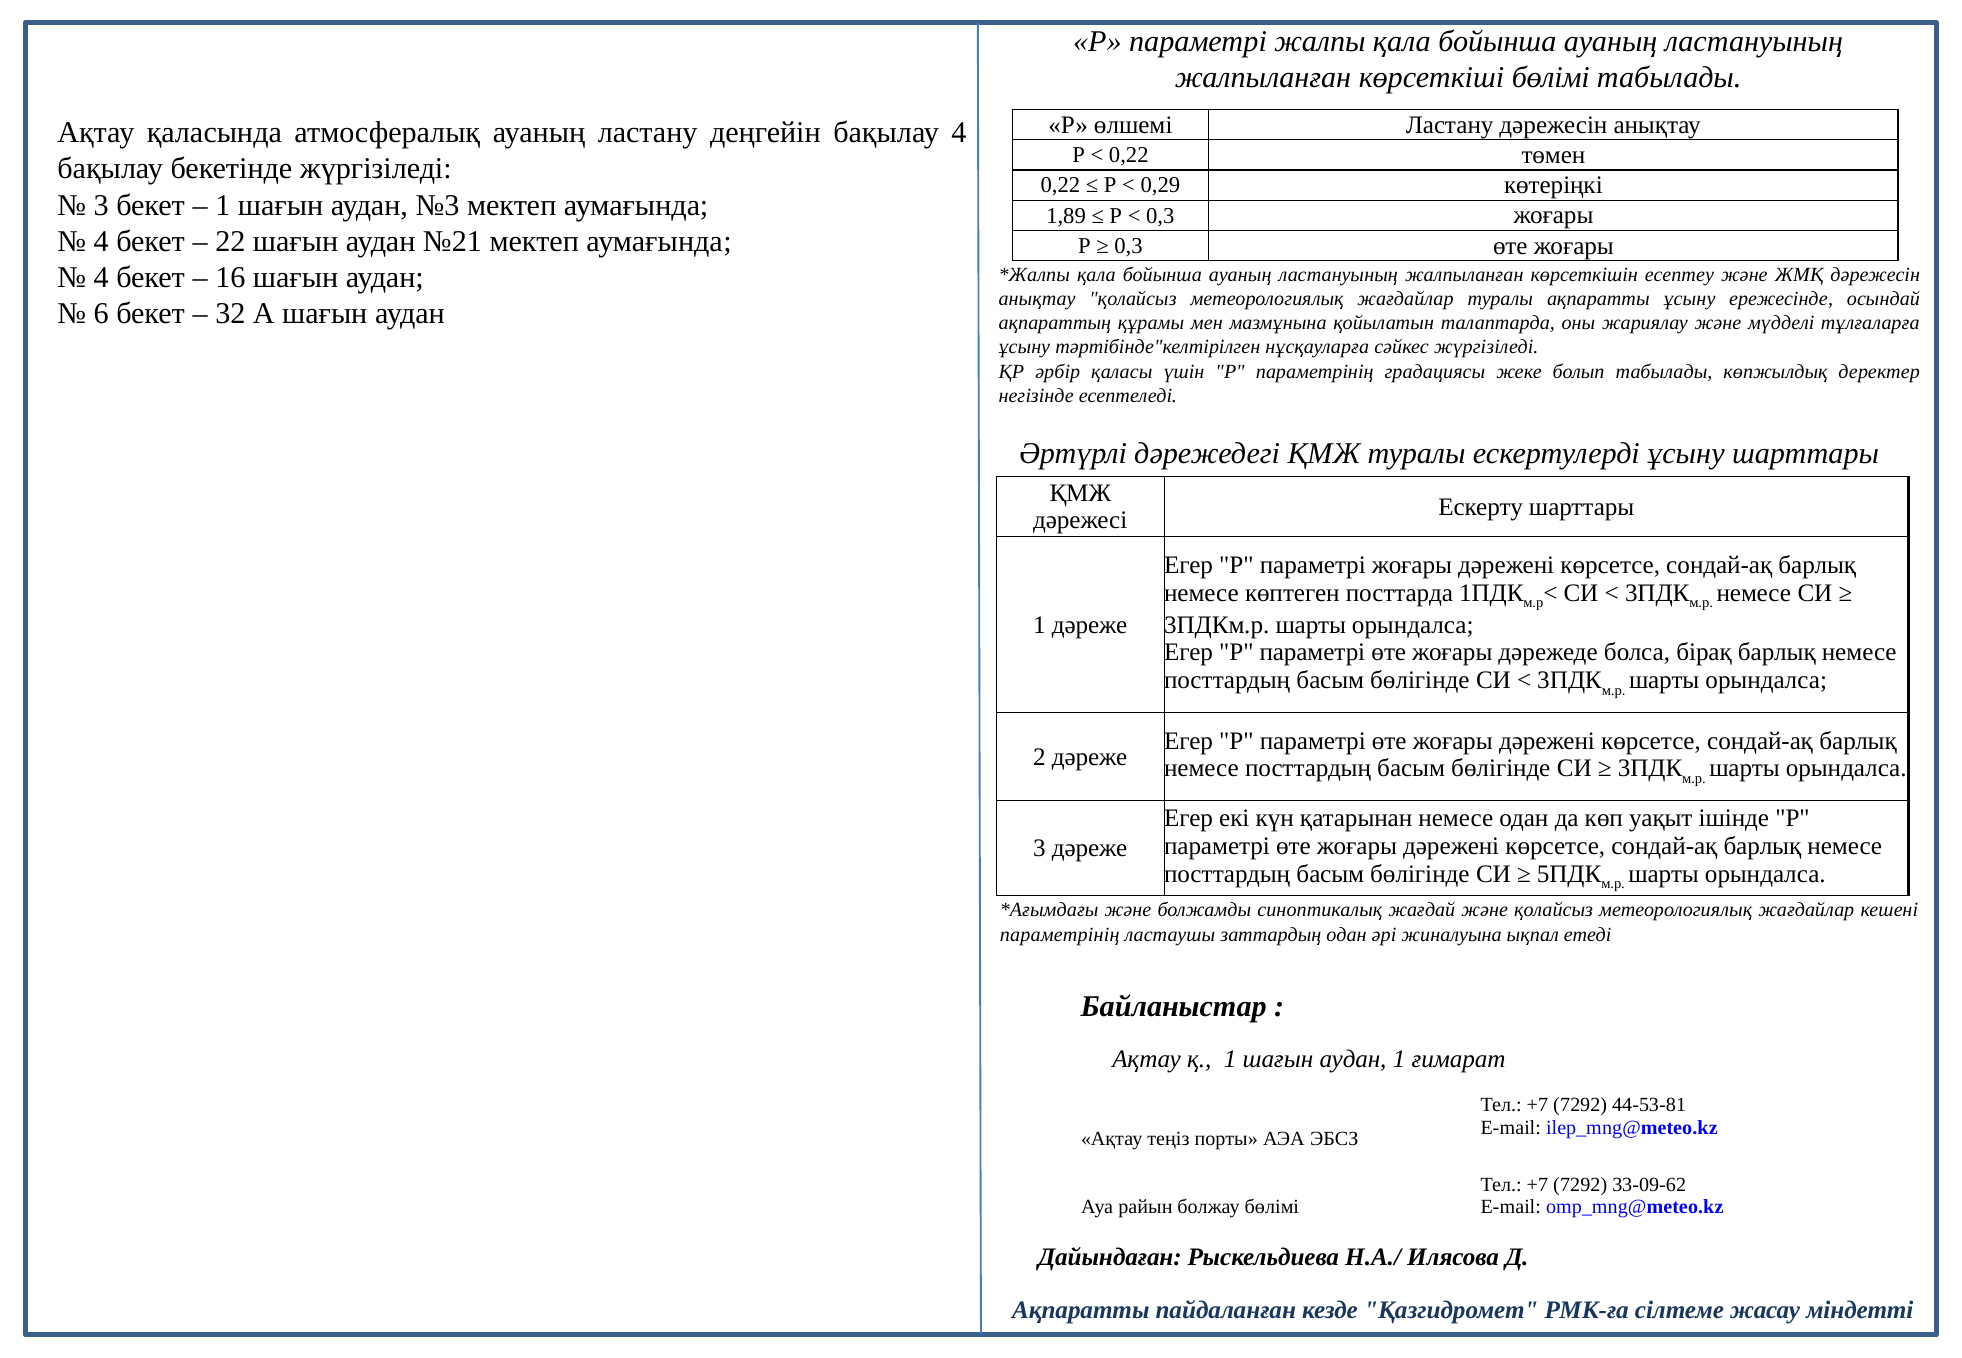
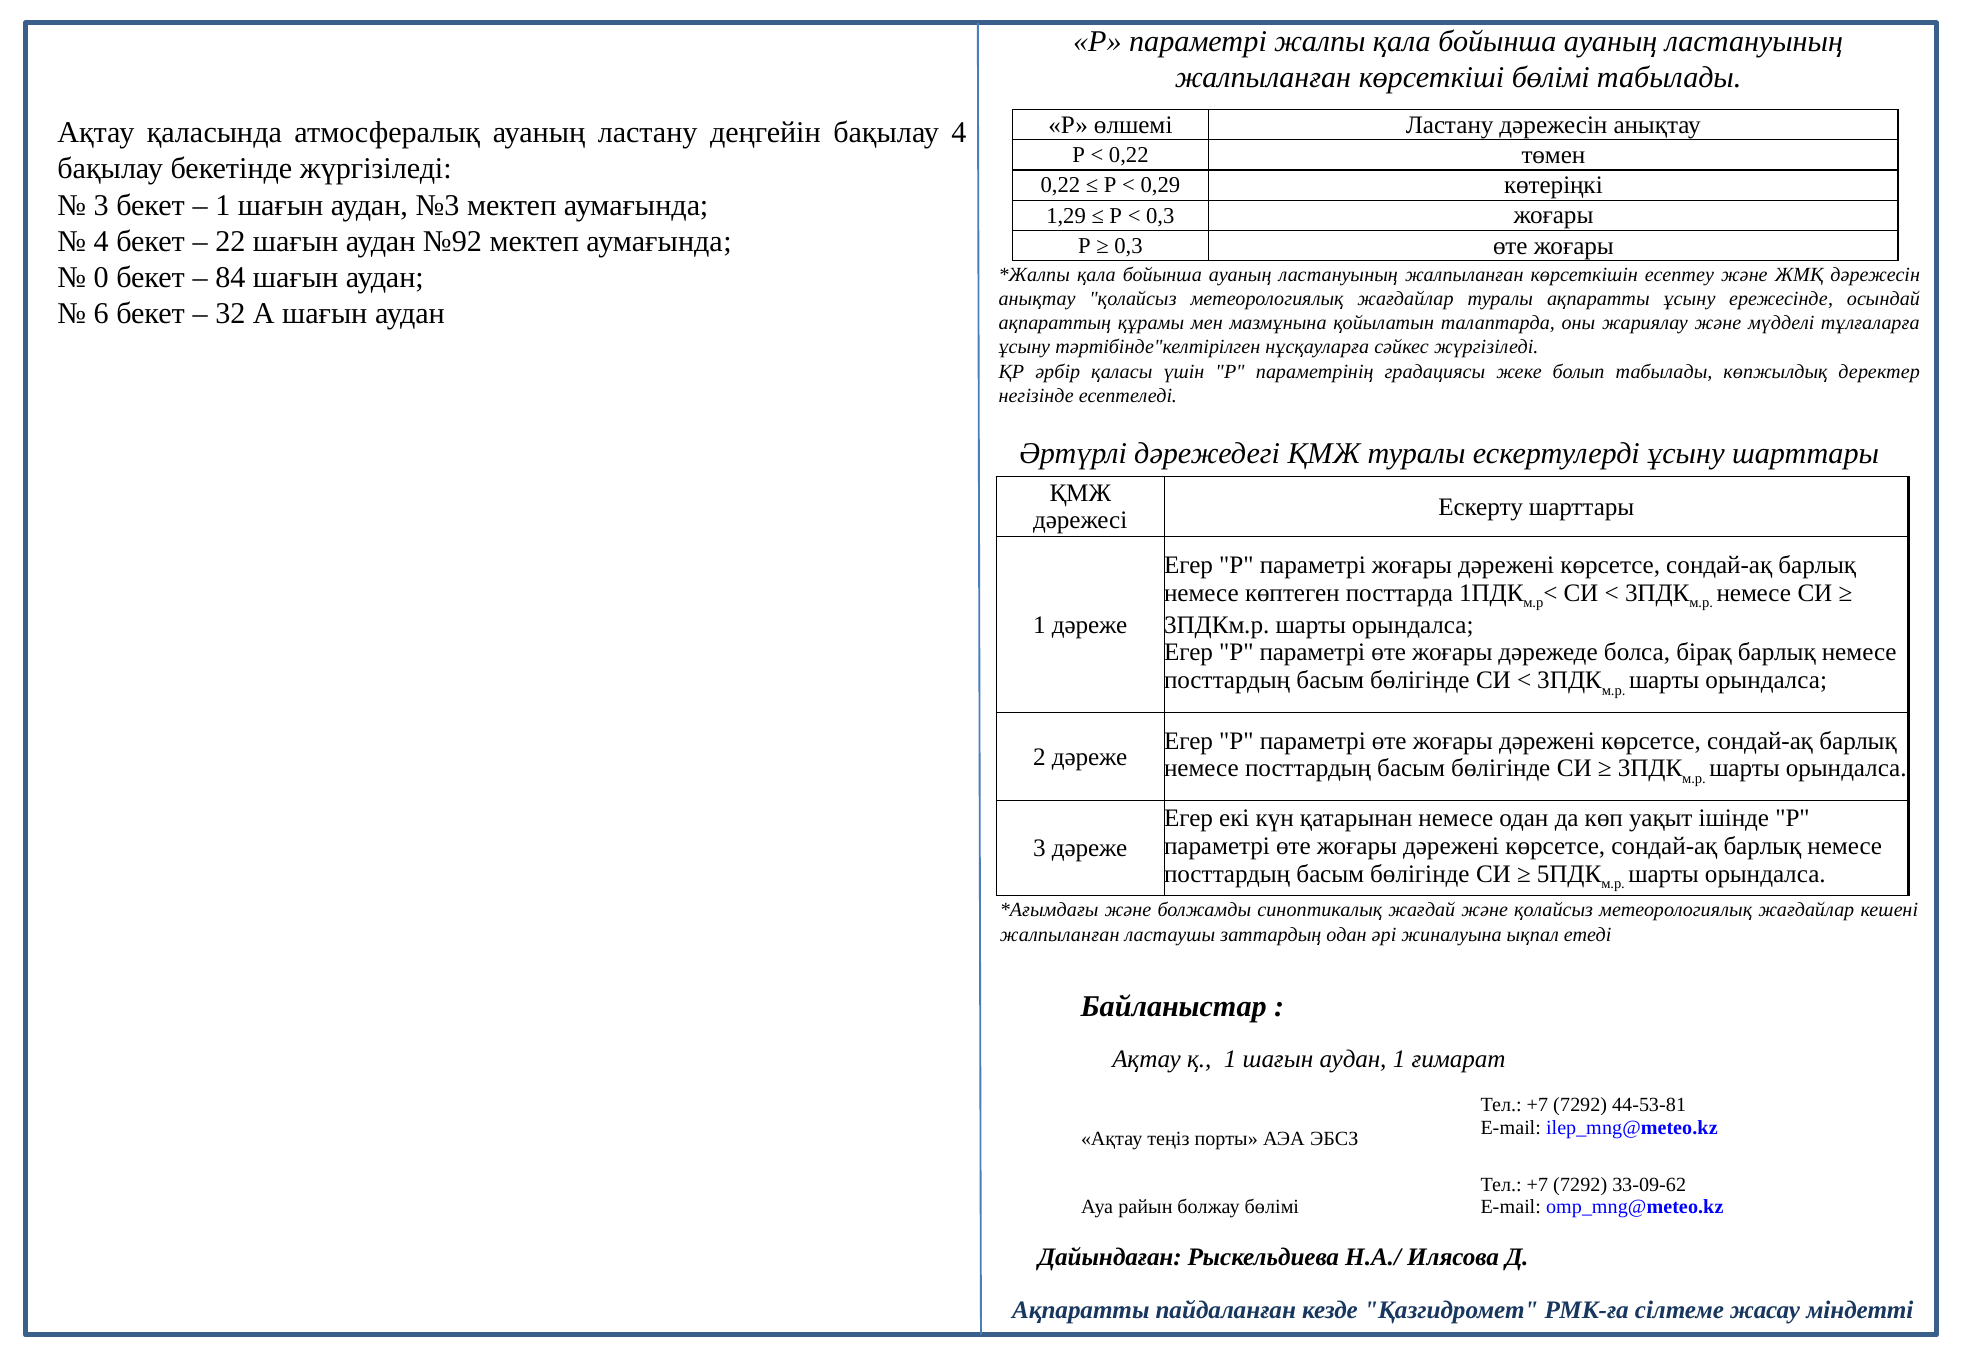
1,89: 1,89 -> 1,29
№21: №21 -> №92
4 at (101, 278): 4 -> 0
16: 16 -> 84
параметрінің at (1060, 935): параметрінің -> жалпыланған
